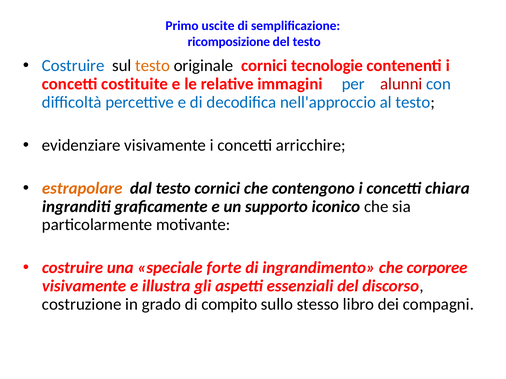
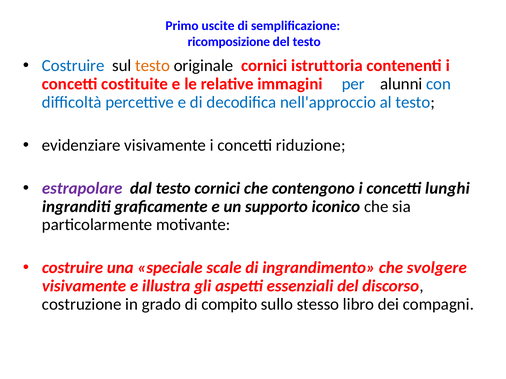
tecnologie: tecnologie -> istruttoria
alunni colour: red -> black
arricchire: arricchire -> riduzione
estrapolare colour: orange -> purple
chiara: chiara -> lunghi
forte: forte -> scale
corporee: corporee -> svolgere
